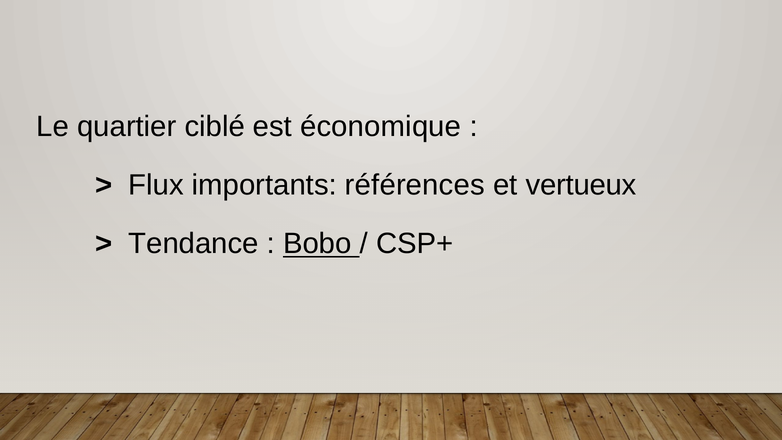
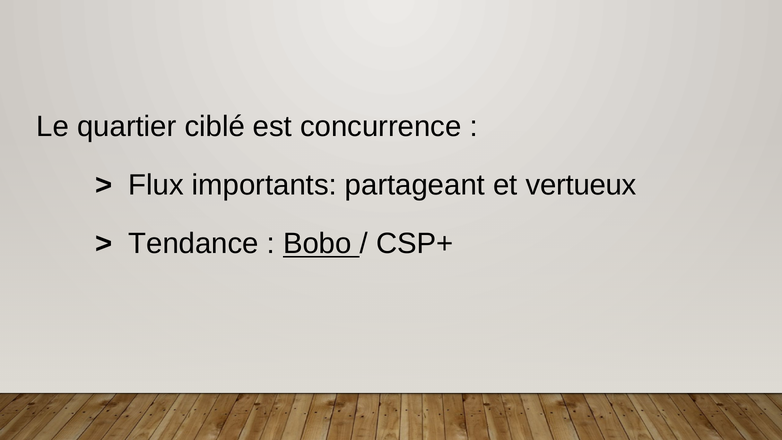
économique: économique -> concurrence
références: références -> partageant
